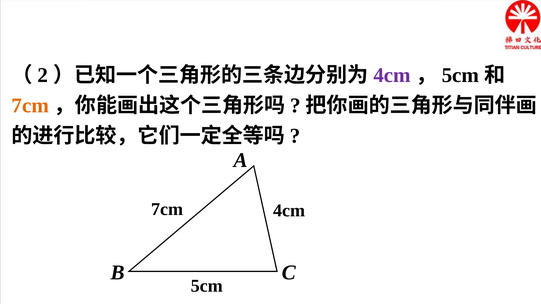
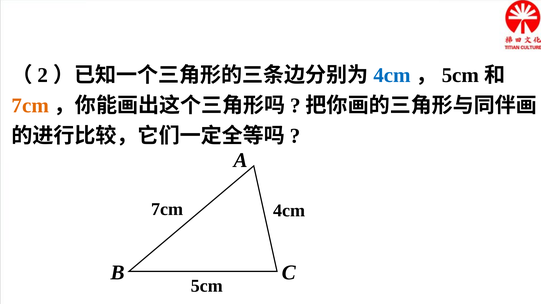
4cm at (392, 75) colour: purple -> blue
